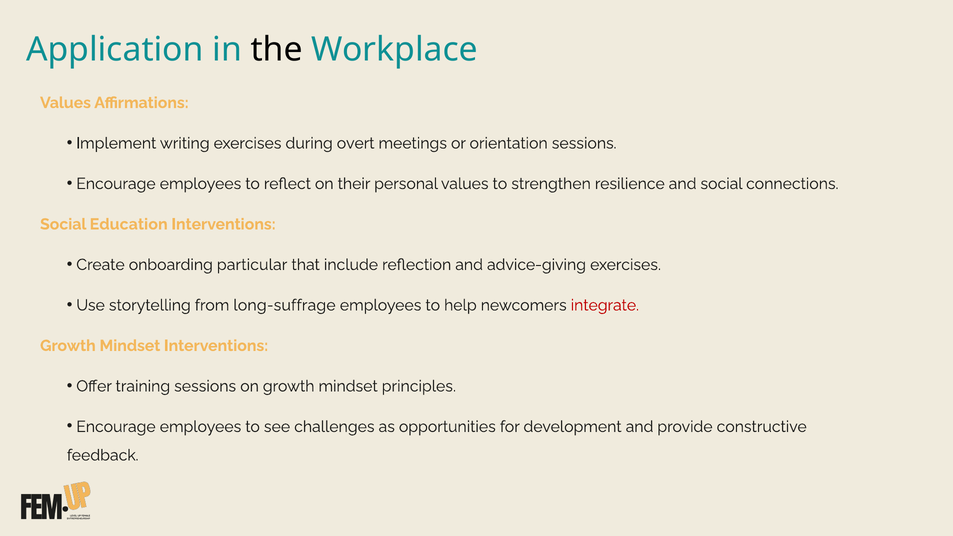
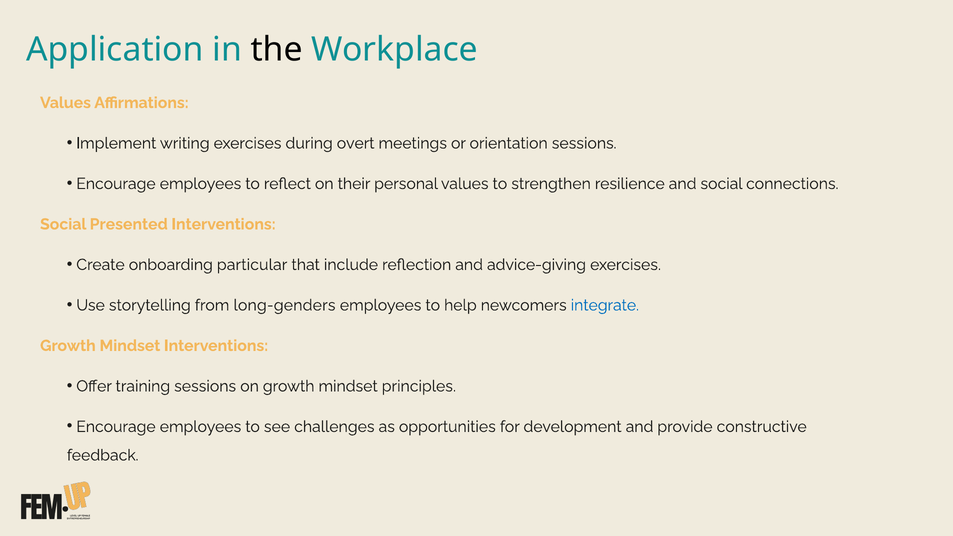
Education: Education -> Presented
long-suffrage: long-suffrage -> long-genders
integrate colour: red -> blue
